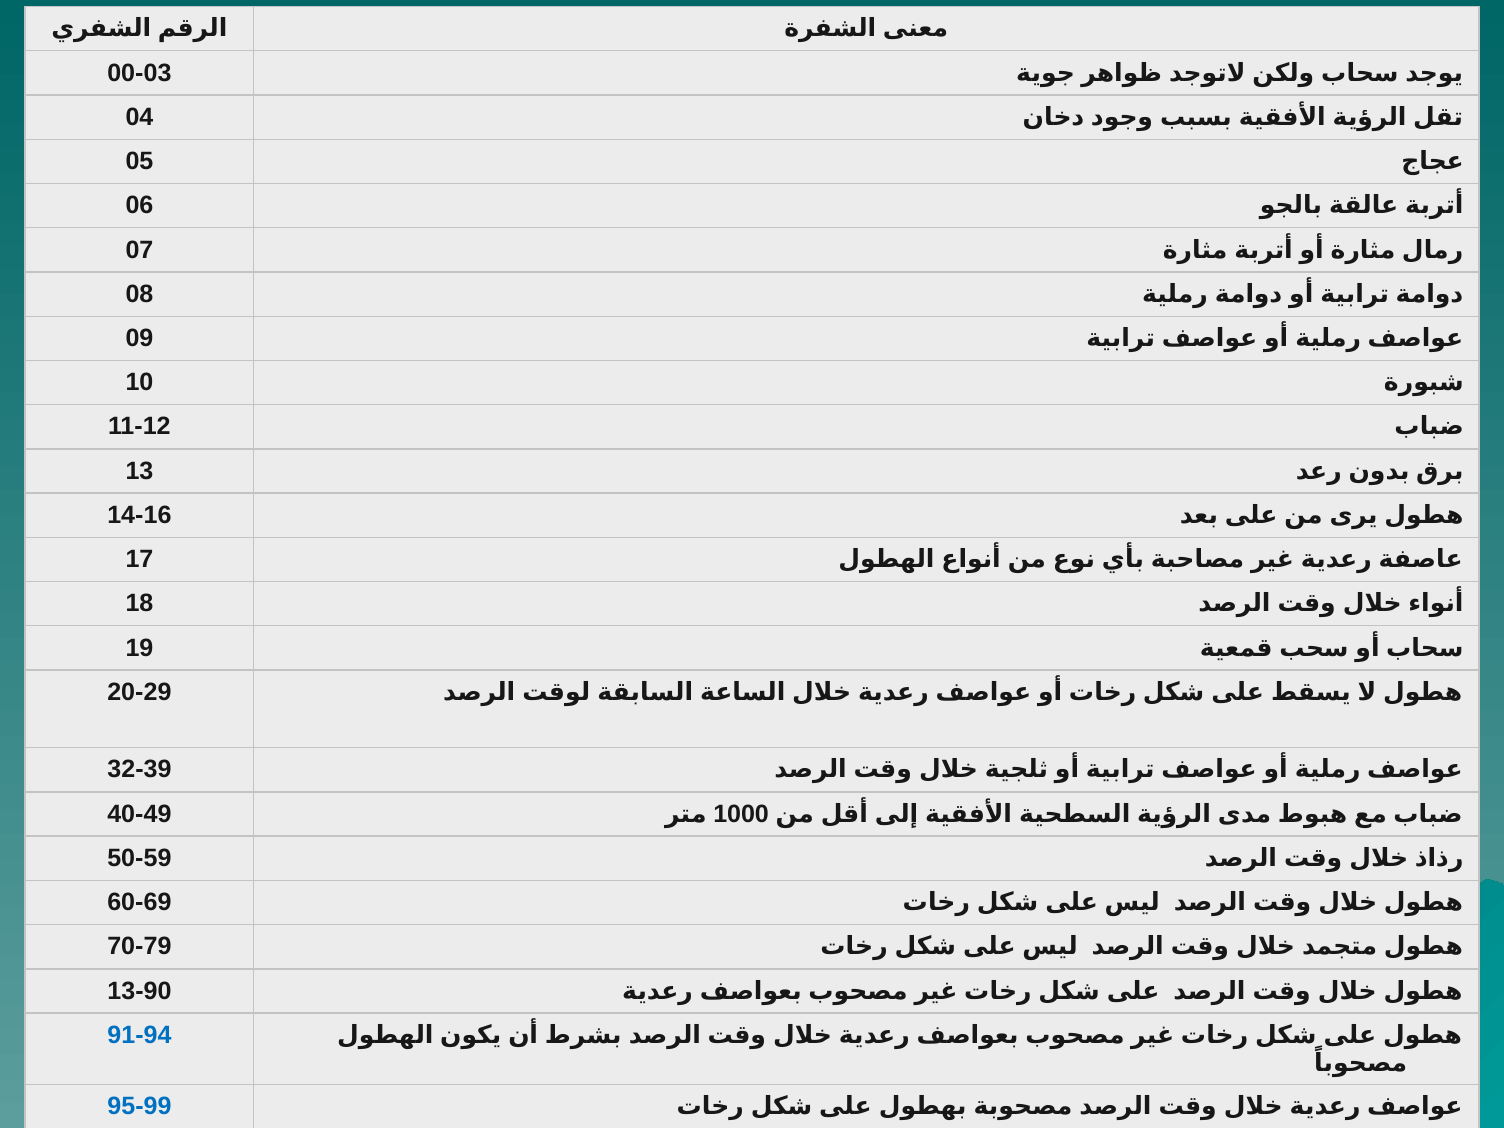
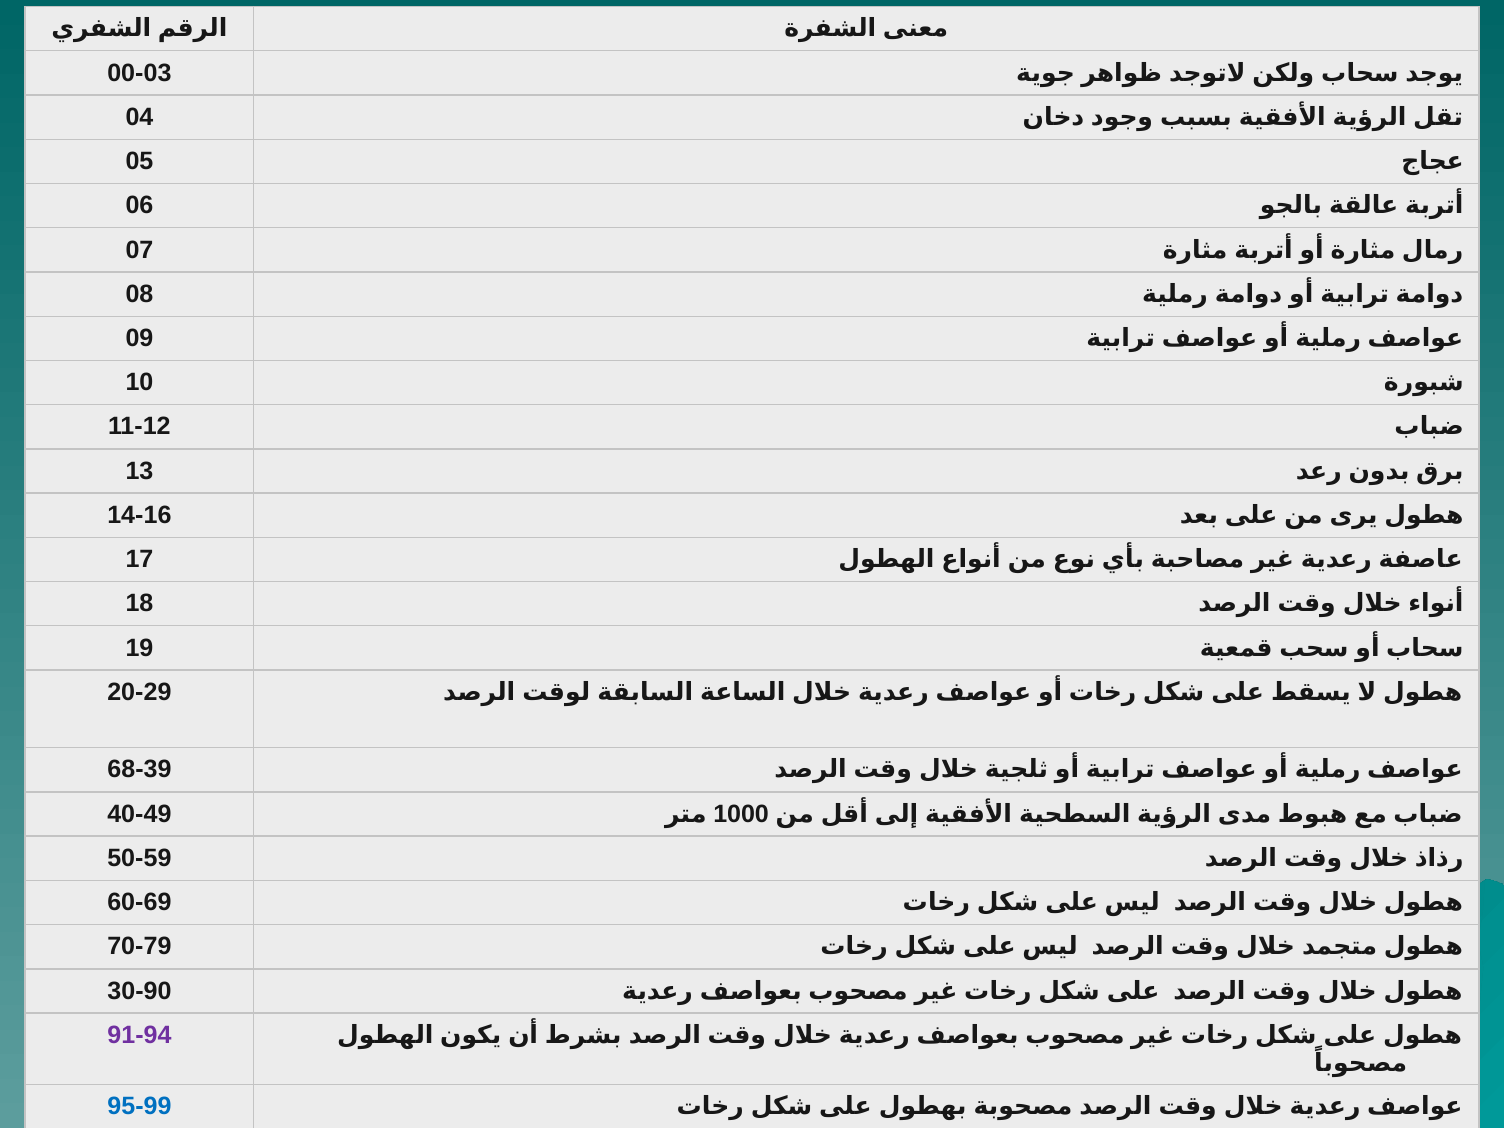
32-39: 32-39 -> 68-39
13-90: 13-90 -> 30-90
91-94 colour: blue -> purple
